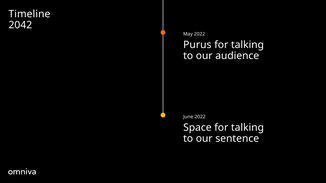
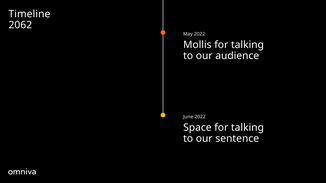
2042: 2042 -> 2062
Purus: Purus -> Mollis
